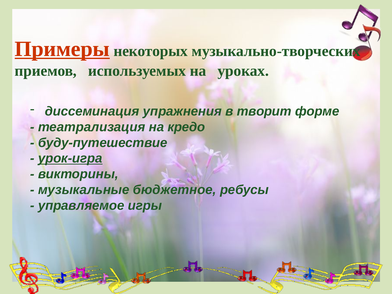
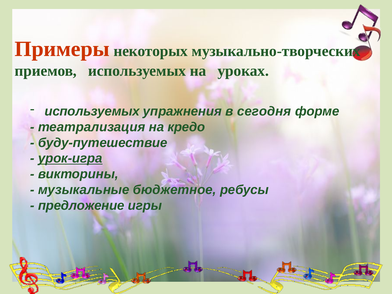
Примеры underline: present -> none
диссеминация at (92, 111): диссеминация -> используемых
творит: творит -> сегодня
управляемое: управляемое -> предложение
